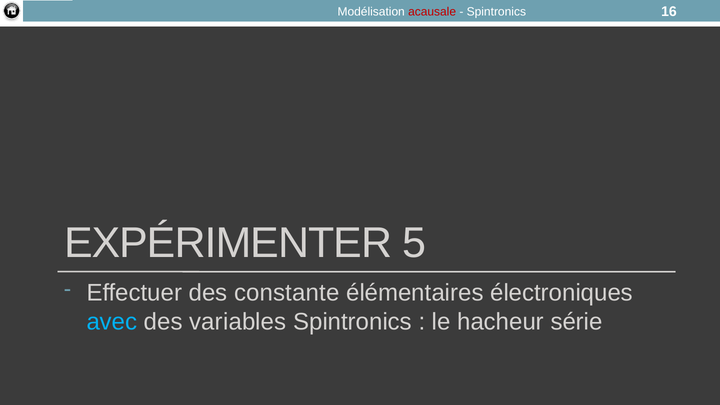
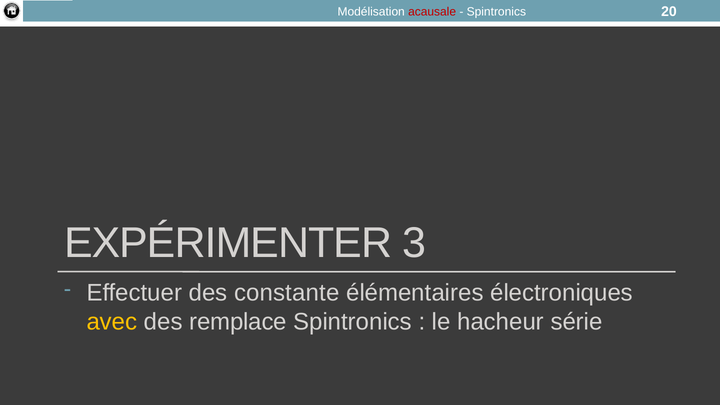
16: 16 -> 20
5: 5 -> 3
avec colour: light blue -> yellow
variables: variables -> remplace
